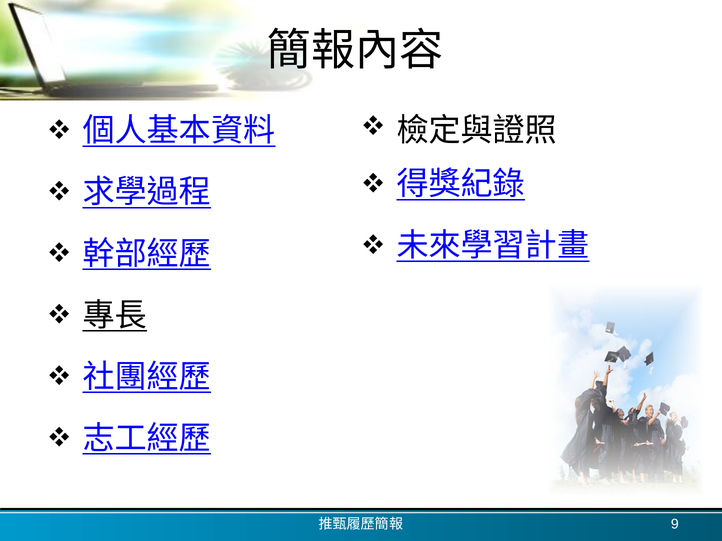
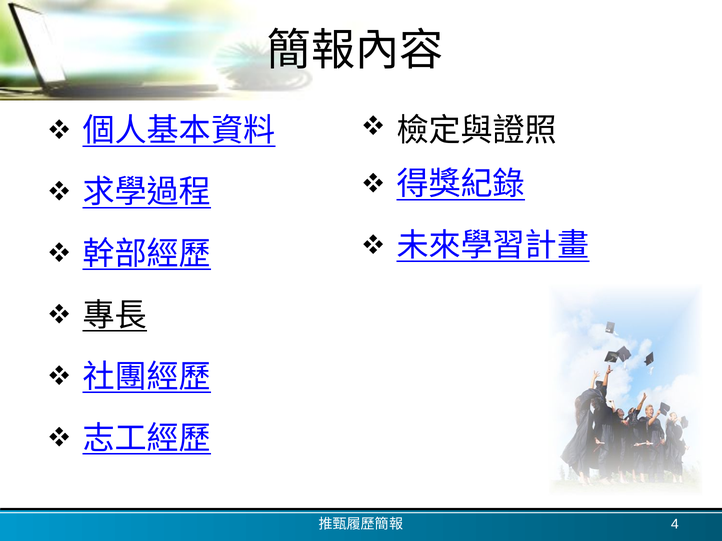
9: 9 -> 4
